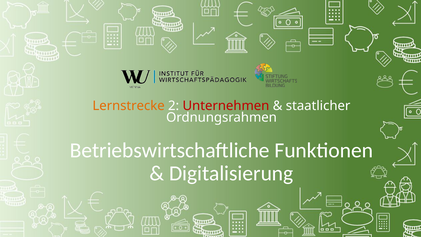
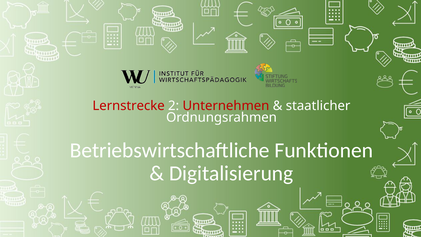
Lernstrecke colour: orange -> red
